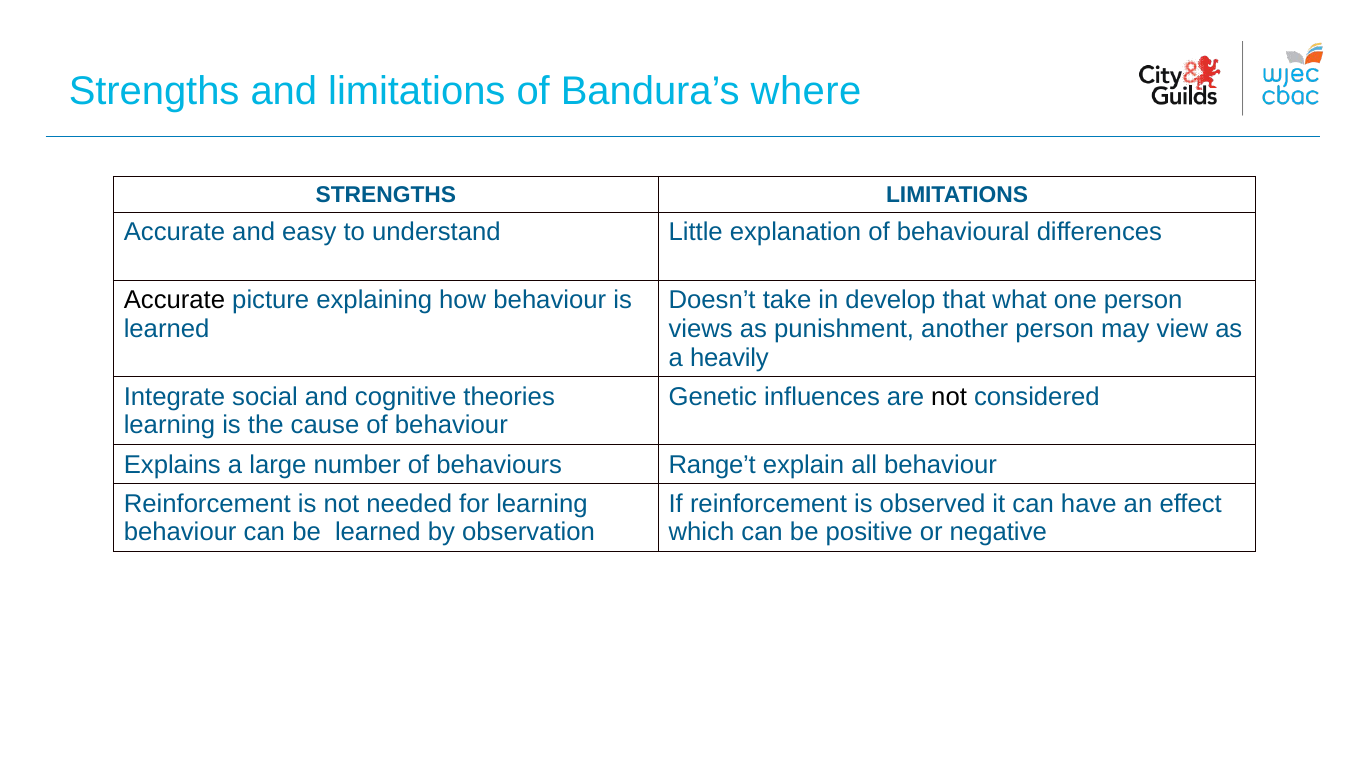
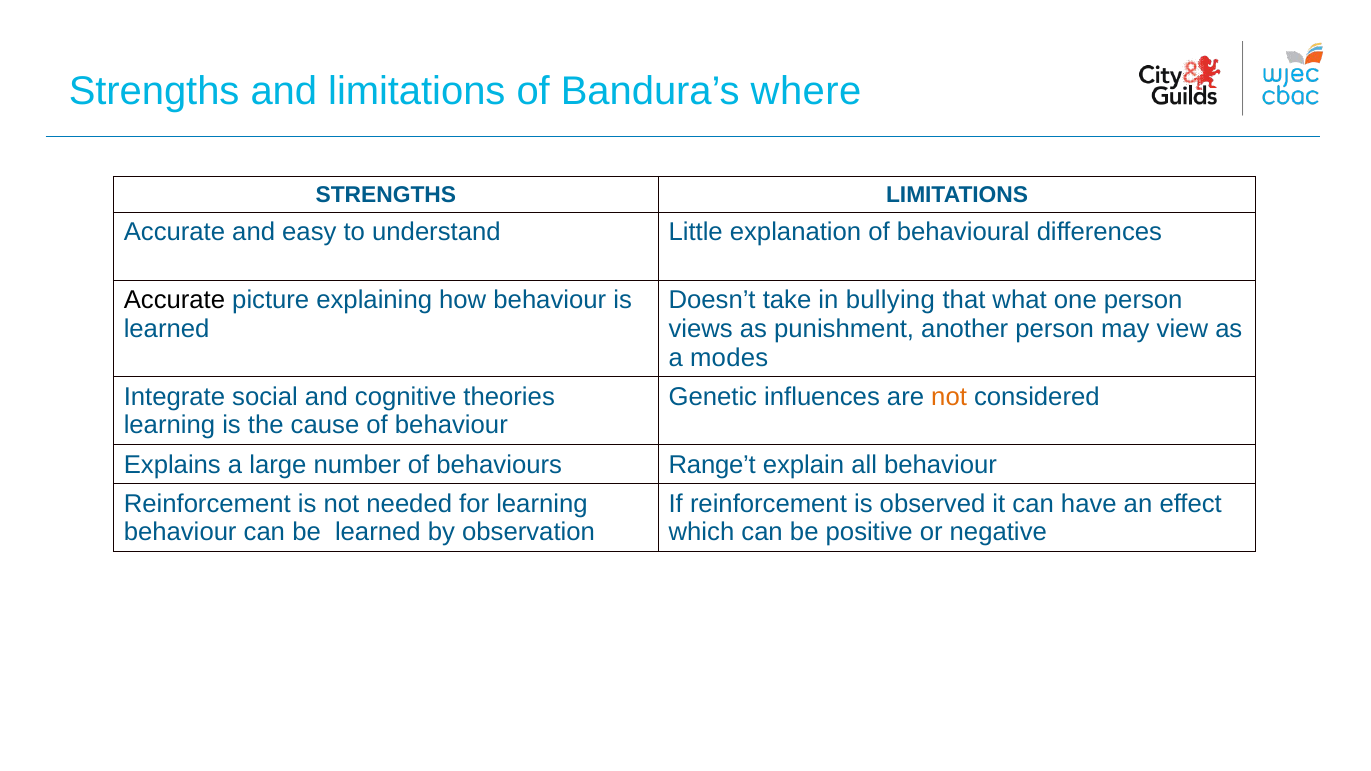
develop: develop -> bullying
heavily: heavily -> modes
not at (949, 397) colour: black -> orange
